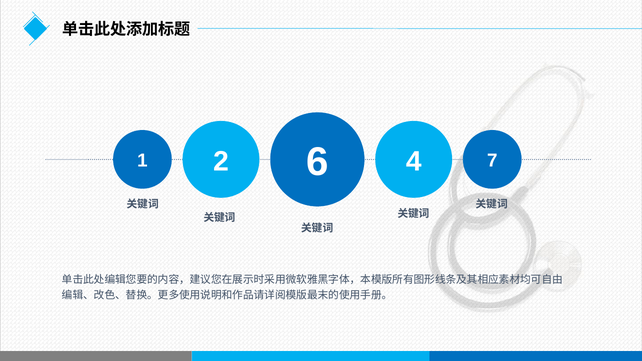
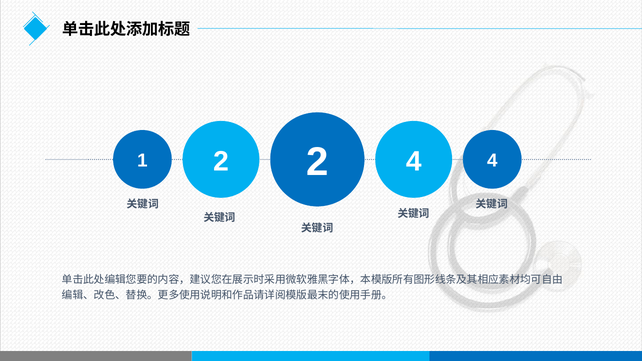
2 6: 6 -> 2
4 7: 7 -> 4
